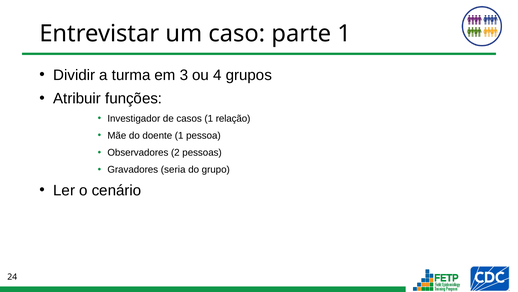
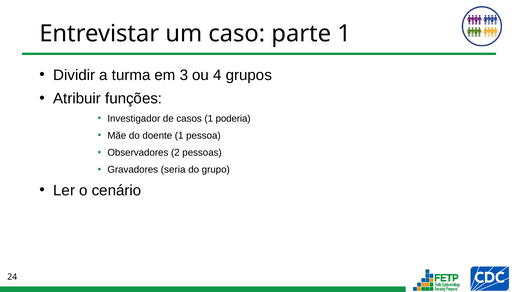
relação: relação -> poderia
